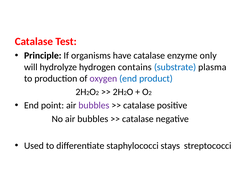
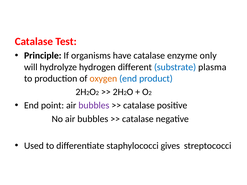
contains: contains -> different
oxygen colour: purple -> orange
stays: stays -> gives
